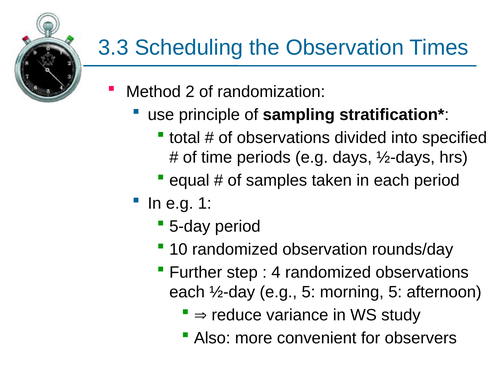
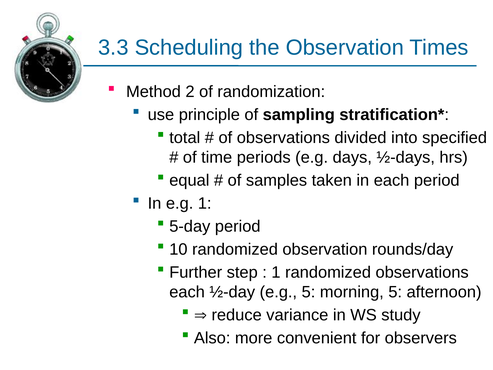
4 at (276, 272): 4 -> 1
